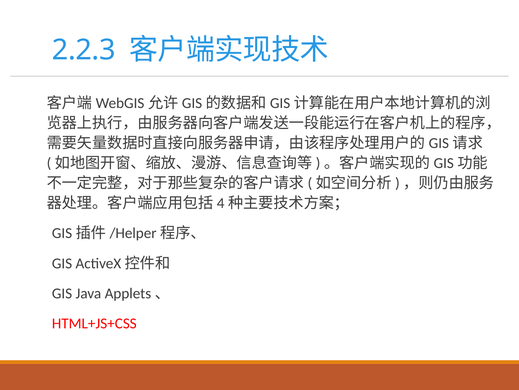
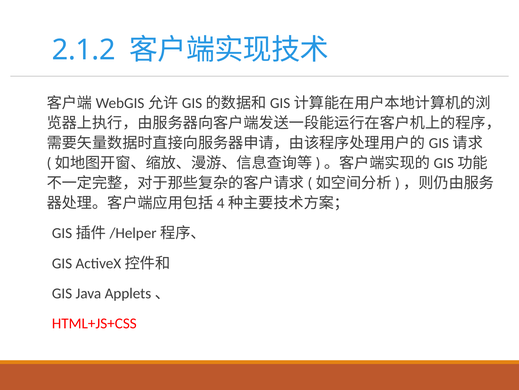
2.2.3: 2.2.3 -> 2.1.2
